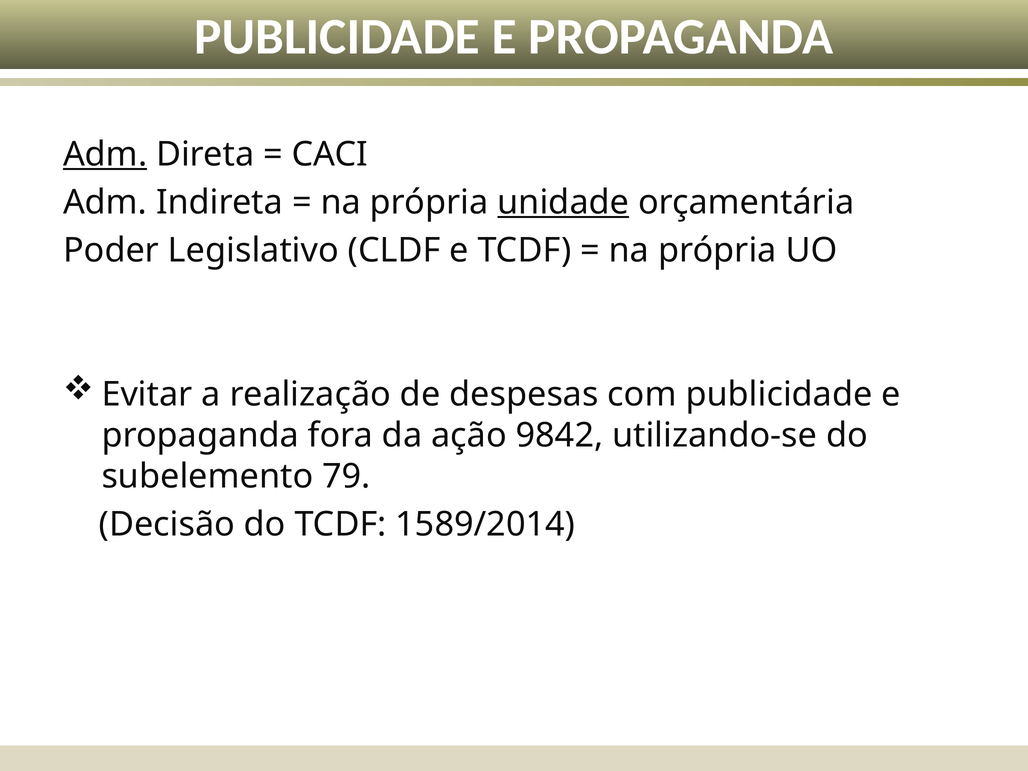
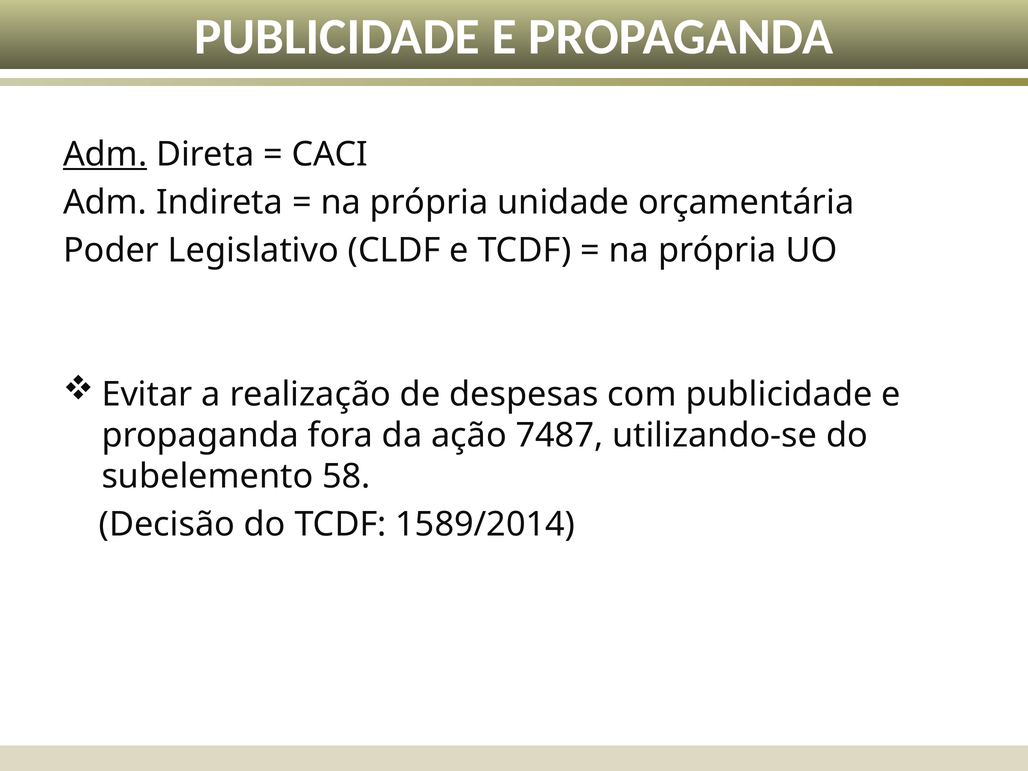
unidade underline: present -> none
9842: 9842 -> 7487
79: 79 -> 58
